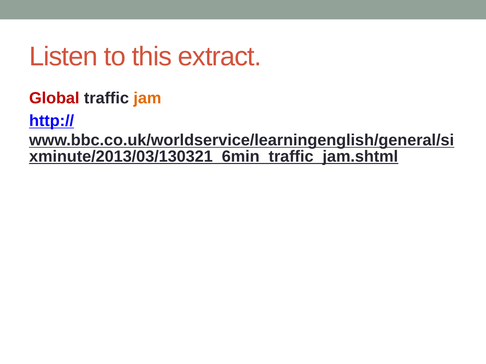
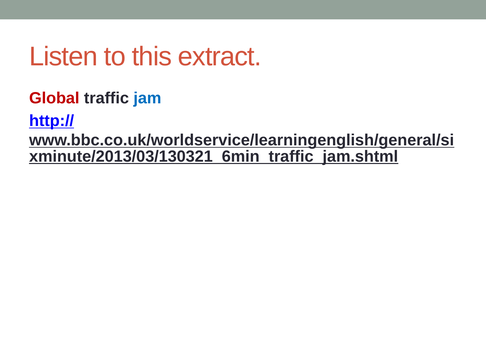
jam colour: orange -> blue
